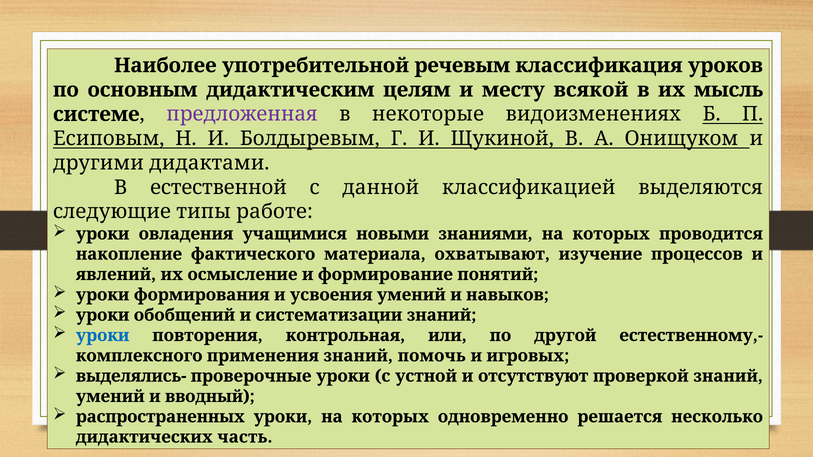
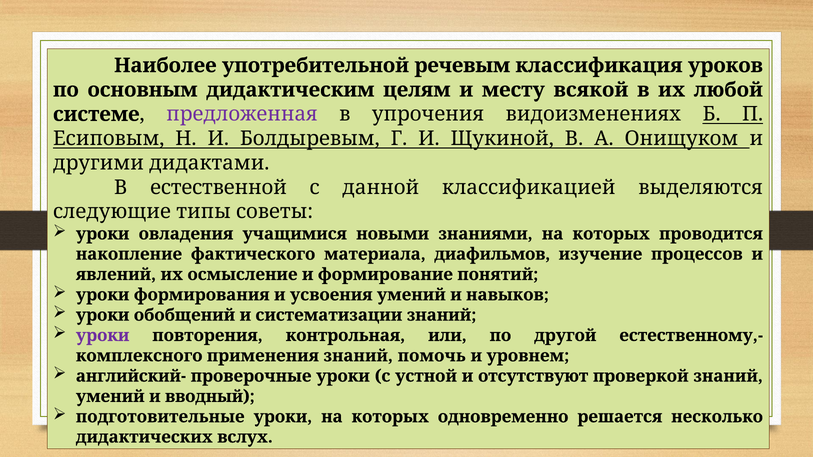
мысль: мысль -> любой
некоторые: некоторые -> упрочения
работе: работе -> советы
охвaтывают: охвaтывают -> диафильмов
уроки at (103, 336) colour: blue -> purple
игровых: игровых -> уровнем
выделялись-: выделялись- -> английский-
распространенных: распространенных -> подготовительные
часть: часть -> вслух
